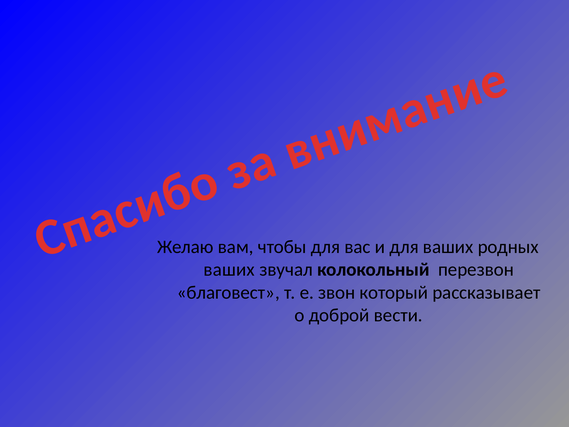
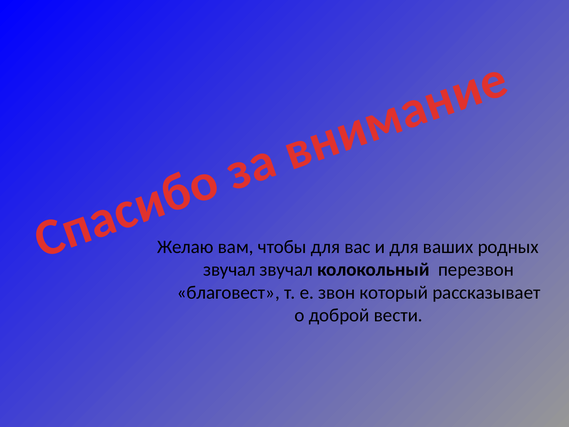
ваших at (229, 269): ваших -> звучал
